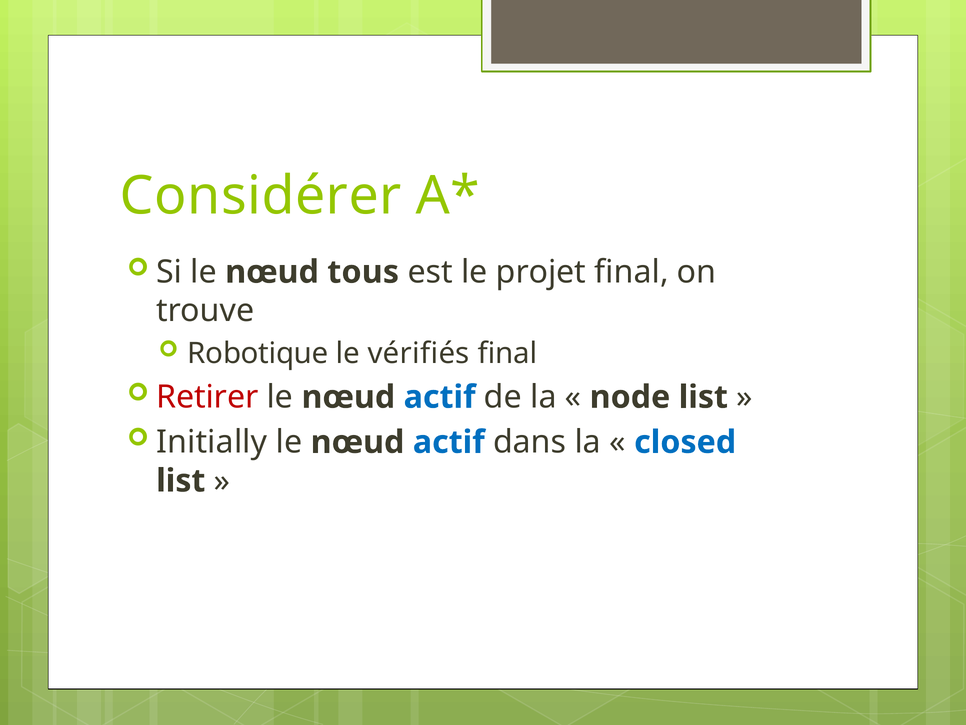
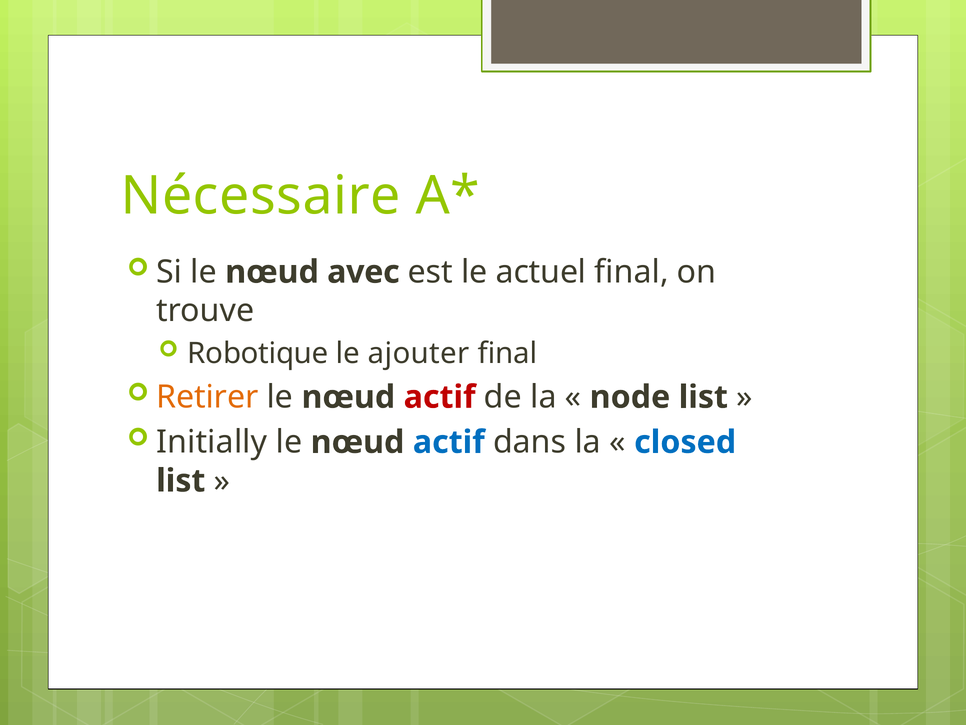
Considérer: Considérer -> Nécessaire
tous: tous -> avec
projet: projet -> actuel
vérifiés: vérifiés -> ajouter
Retirer colour: red -> orange
actif at (440, 397) colour: blue -> red
